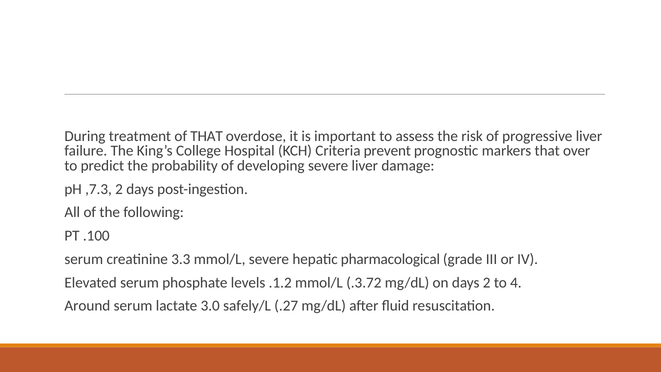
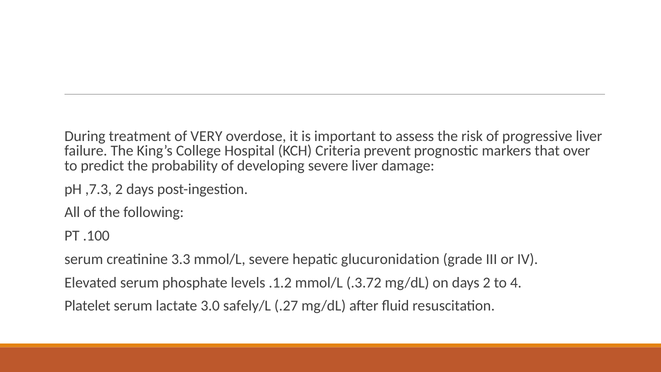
of THAT: THAT -> VERY
pharmacological: pharmacological -> glucuronidation
Around: Around -> Platelet
